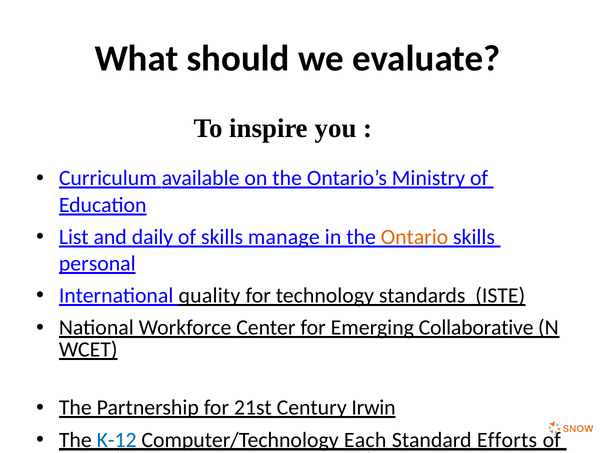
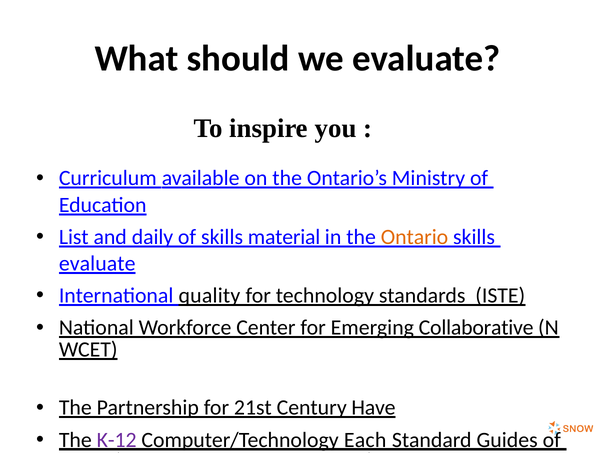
manage: manage -> material
personal at (97, 264): personal -> evaluate
Irwin: Irwin -> Have
K-12 colour: blue -> purple
Efforts: Efforts -> Guides
